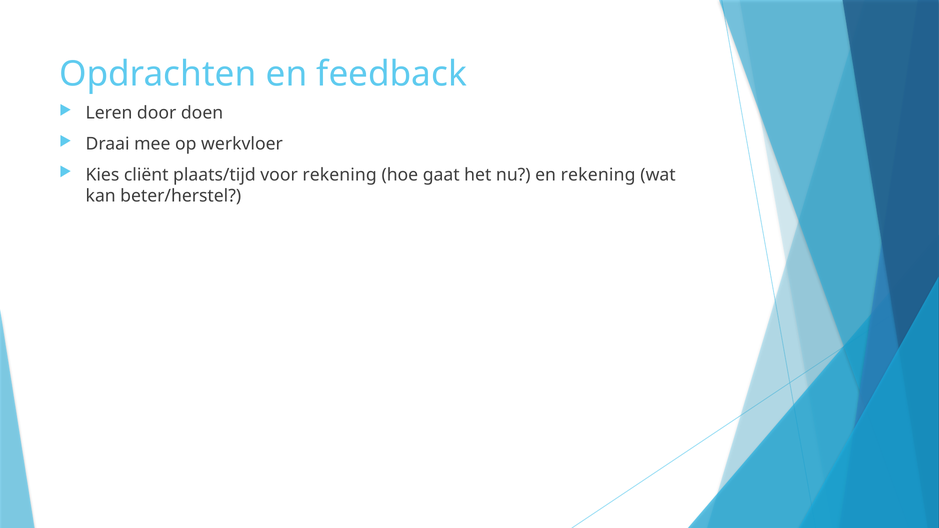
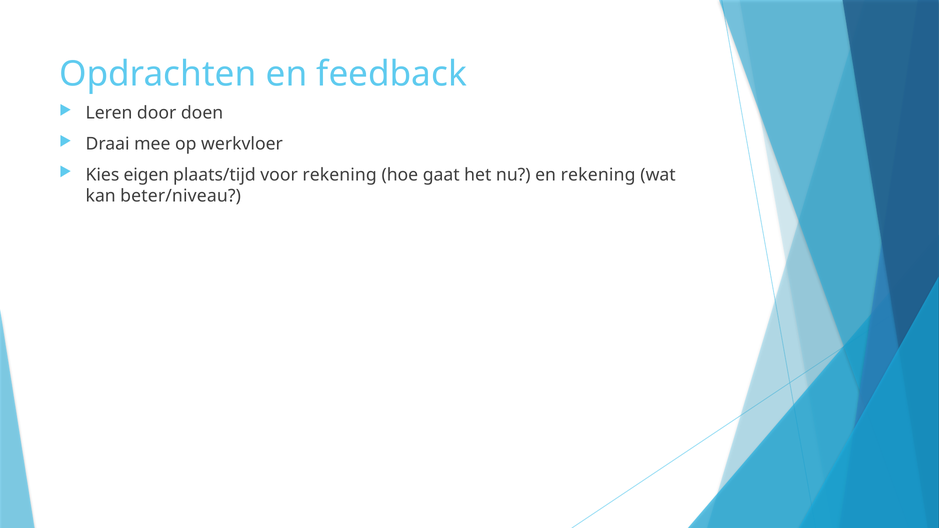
cliënt: cliënt -> eigen
beter/herstel: beter/herstel -> beter/niveau
